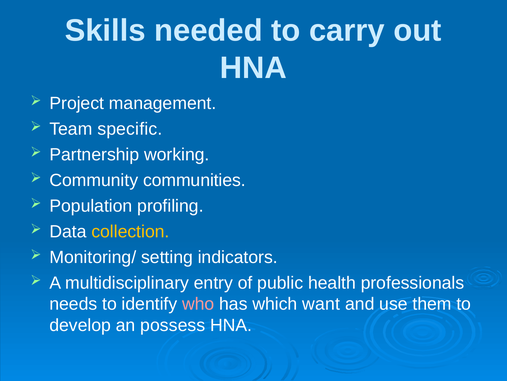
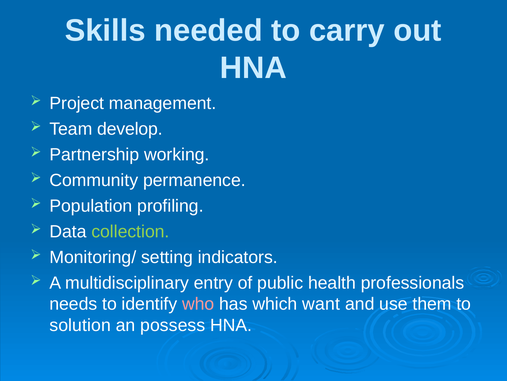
specific: specific -> develop
communities: communities -> permanence
collection colour: yellow -> light green
develop: develop -> solution
